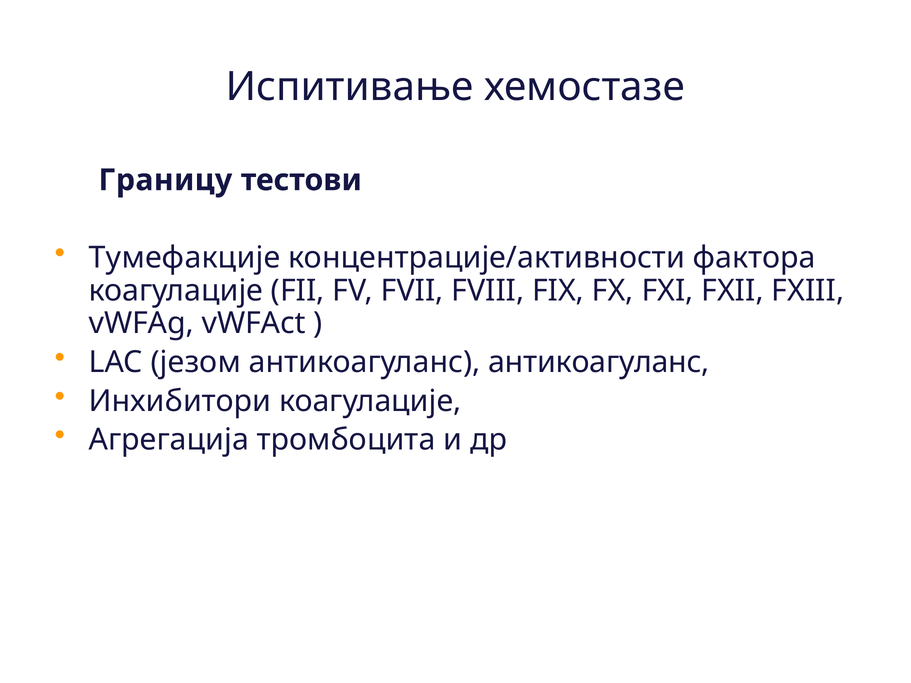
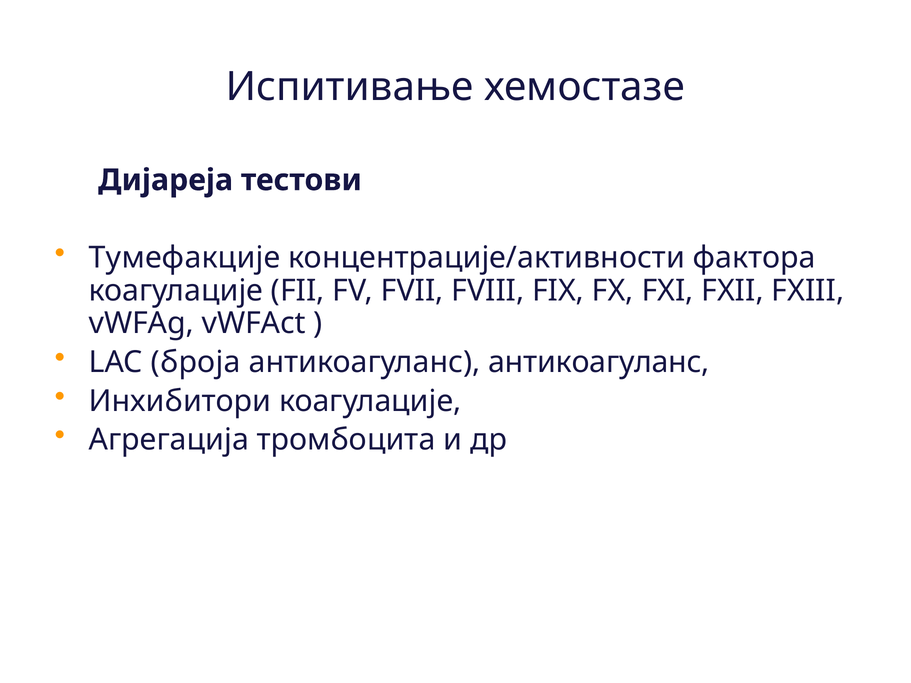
Границу: Границу -> Дијареја
језом: језом -> броја
